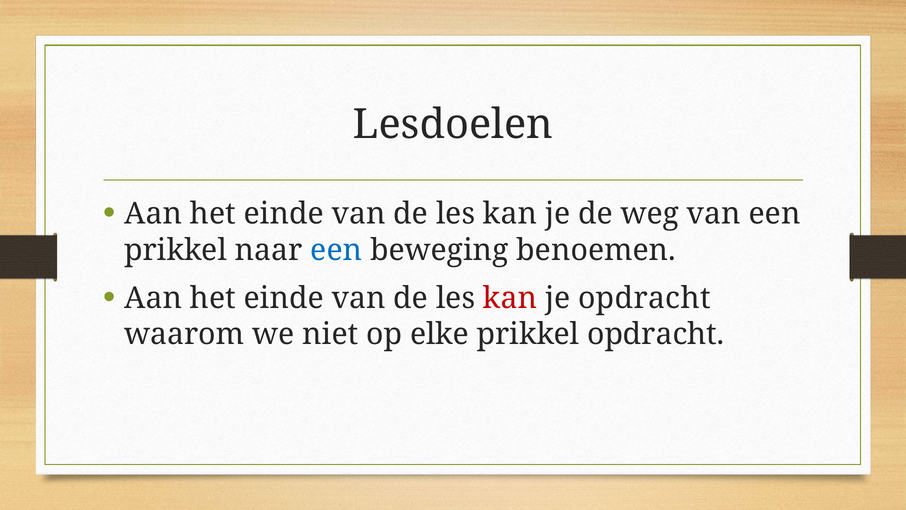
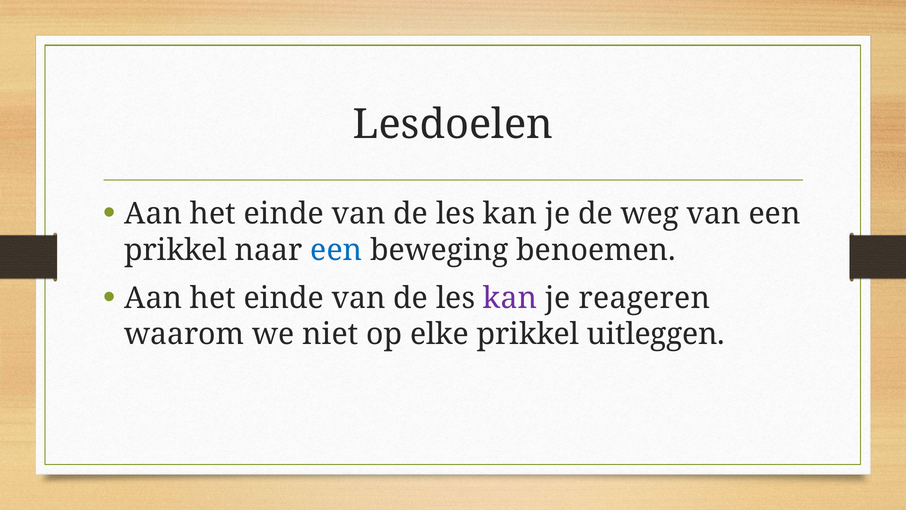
kan at (510, 298) colour: red -> purple
je opdracht: opdracht -> reageren
prikkel opdracht: opdracht -> uitleggen
